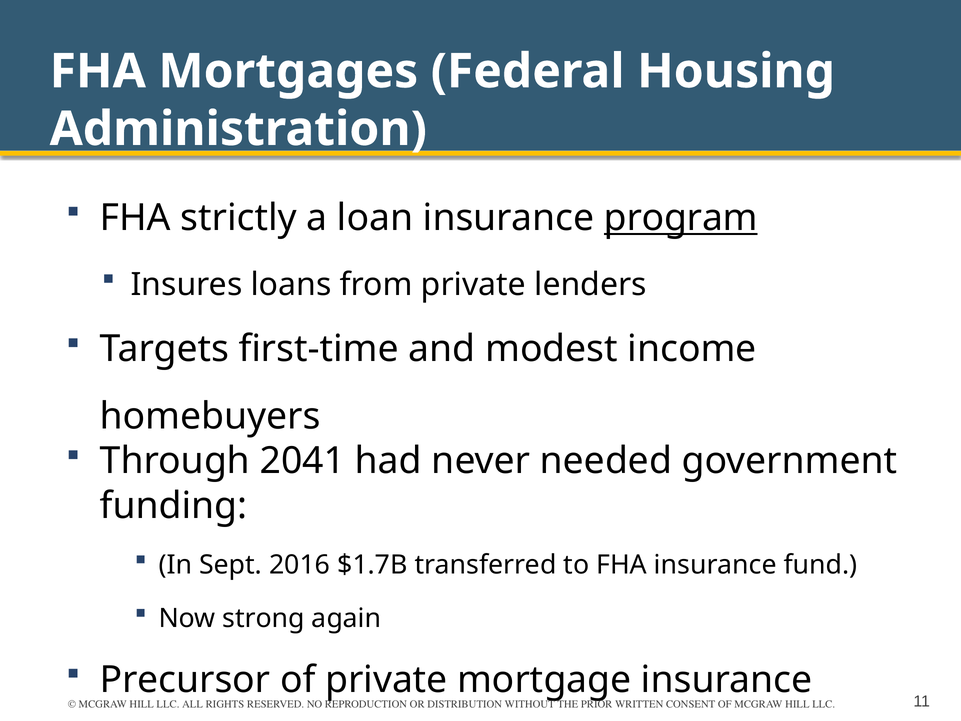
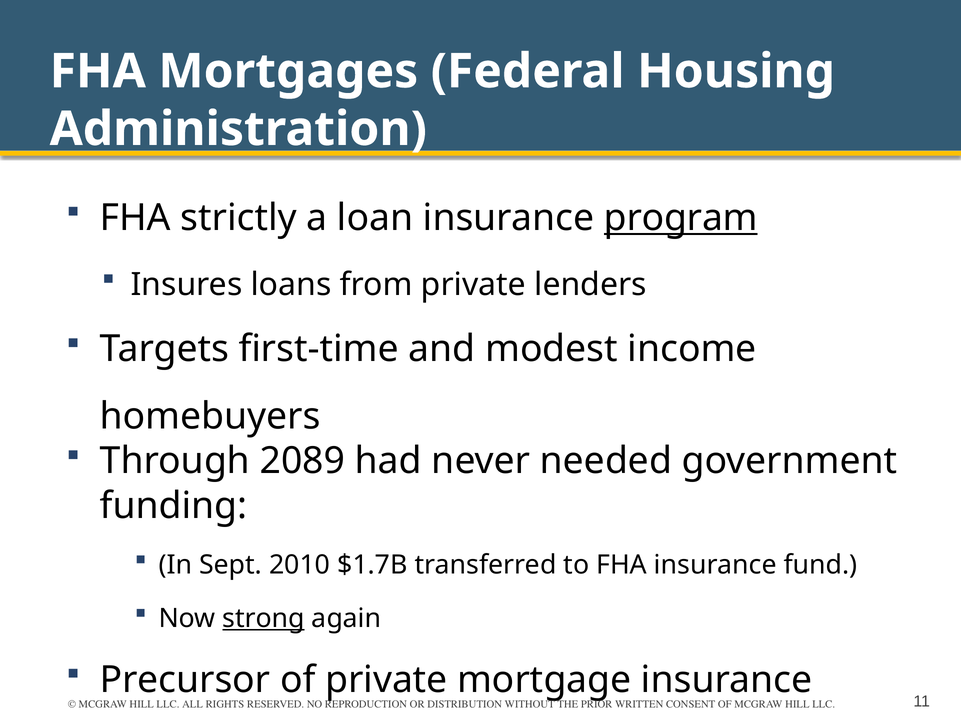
2041: 2041 -> 2089
2016: 2016 -> 2010
strong underline: none -> present
